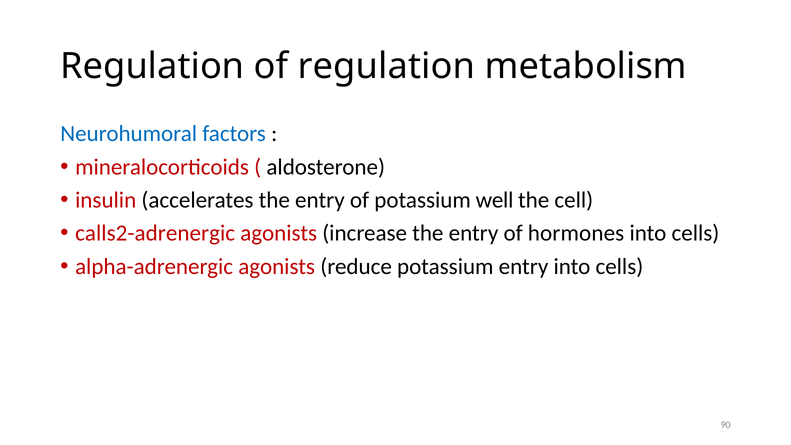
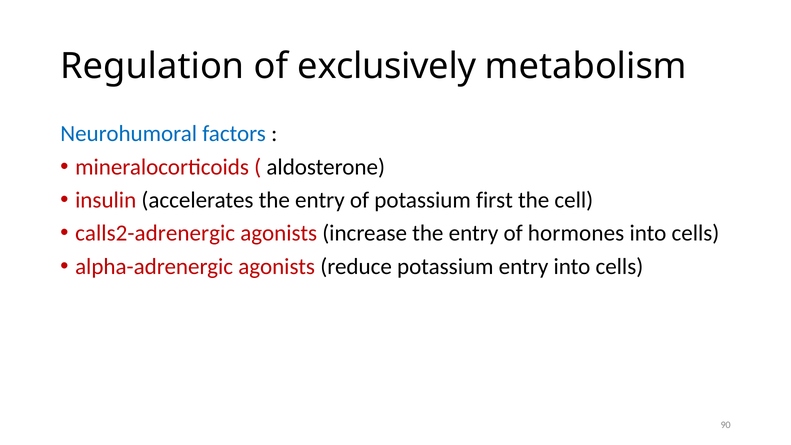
of regulation: regulation -> exclusively
well: well -> first
